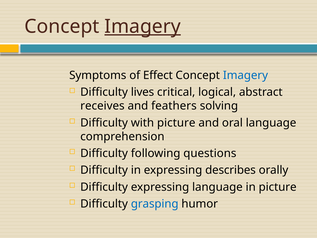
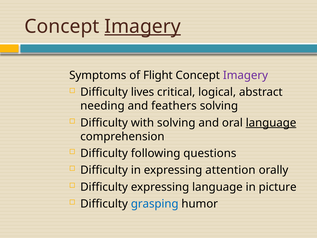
Effect: Effect -> Flight
Imagery at (245, 75) colour: blue -> purple
receives: receives -> needing
with picture: picture -> solving
language at (271, 123) underline: none -> present
describes: describes -> attention
